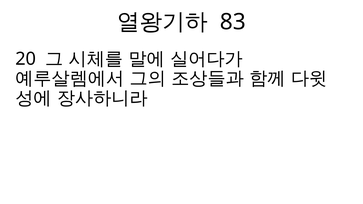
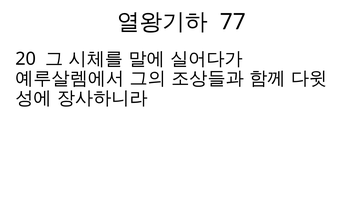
83: 83 -> 77
